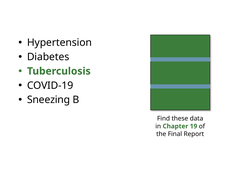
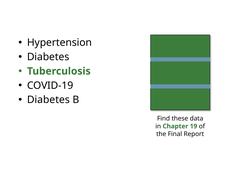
Sneezing at (49, 99): Sneezing -> Diabetes
